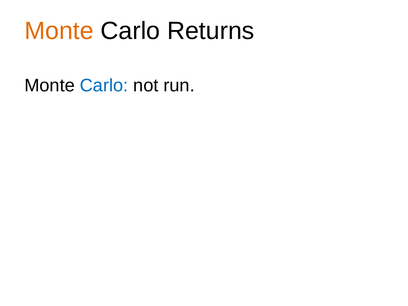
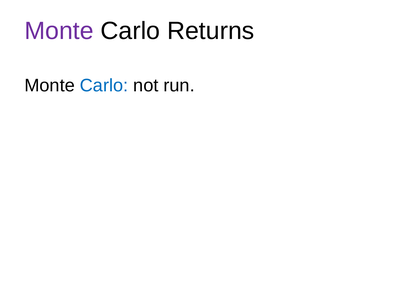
Monte at (59, 31) colour: orange -> purple
